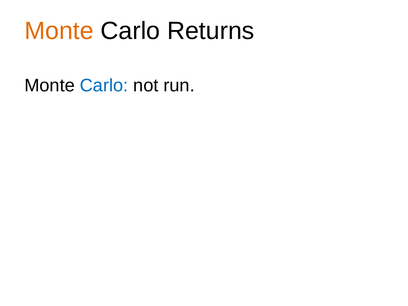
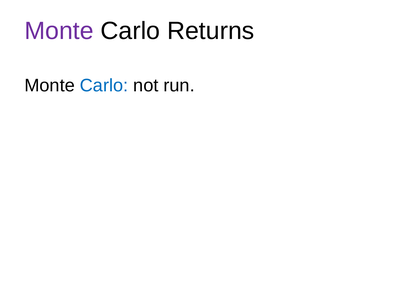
Monte at (59, 31) colour: orange -> purple
